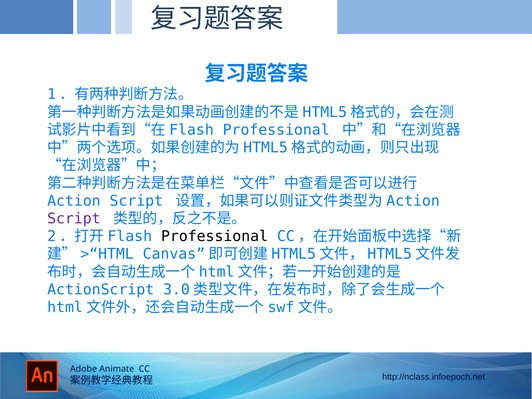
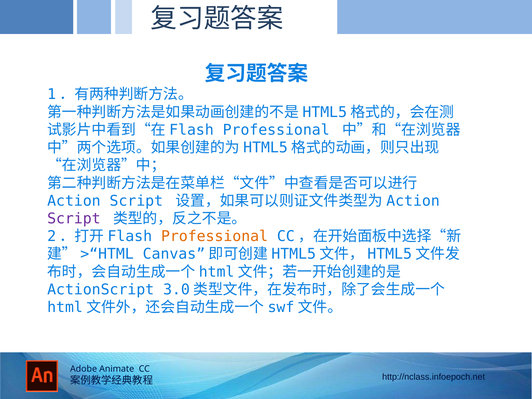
Professional at (215, 236) colour: black -> orange
